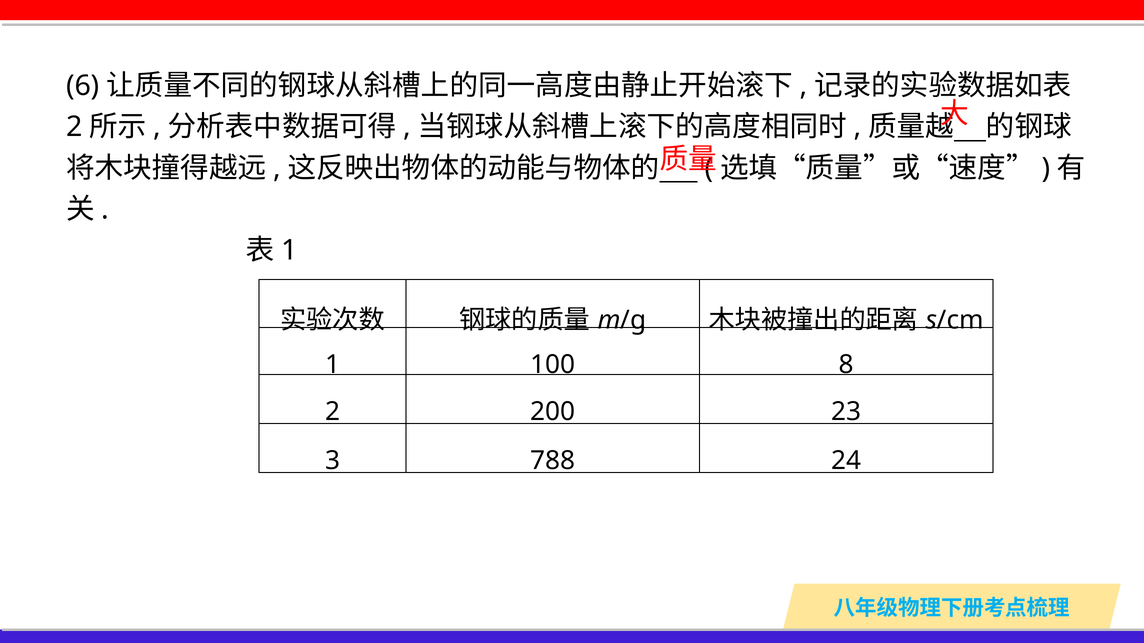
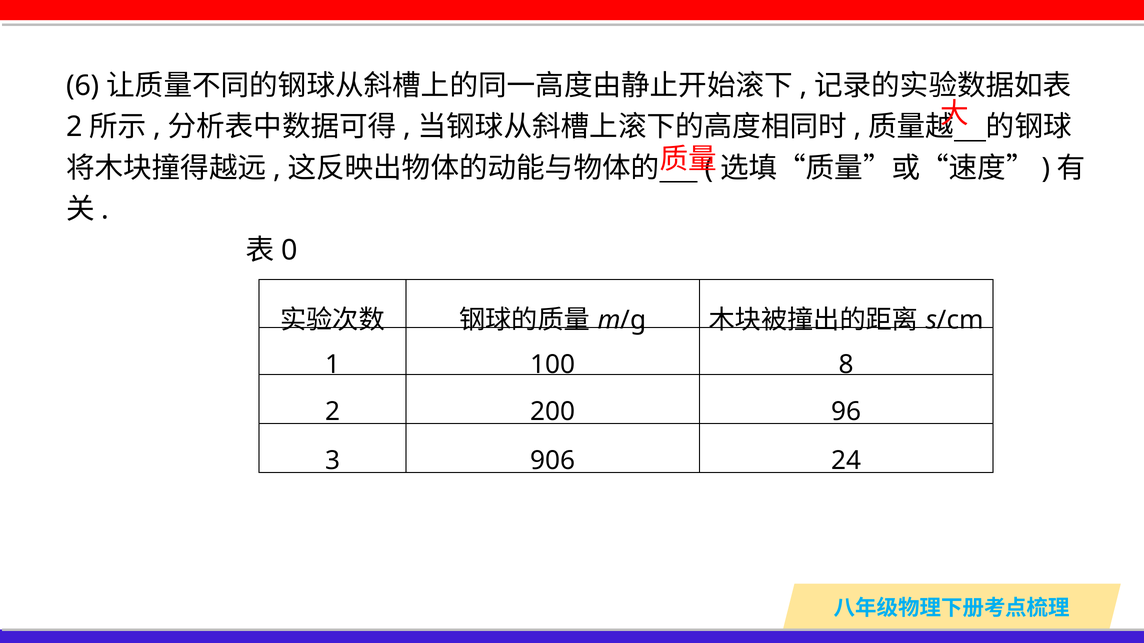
1 at (289, 251): 1 -> 0
23: 23 -> 96
788: 788 -> 906
